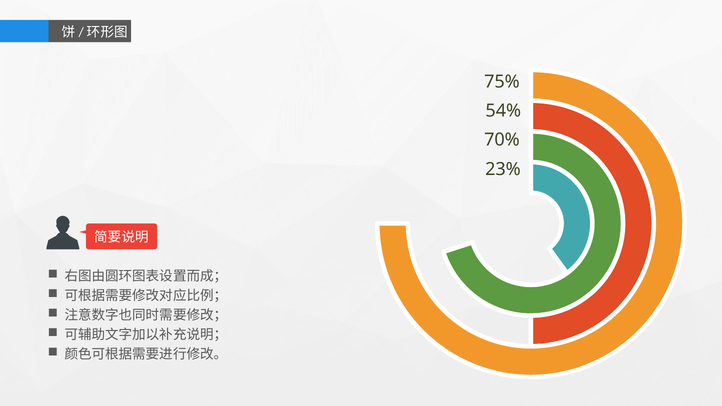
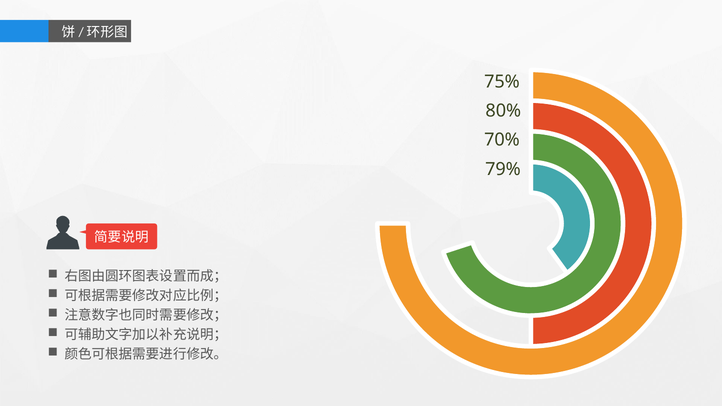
54%: 54% -> 80%
23%: 23% -> 79%
